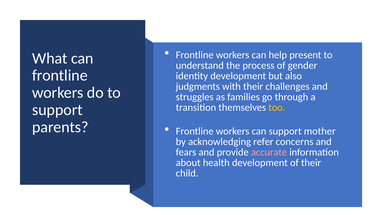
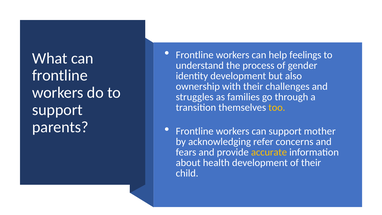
present: present -> feelings
judgments: judgments -> ownership
accurate colour: pink -> yellow
